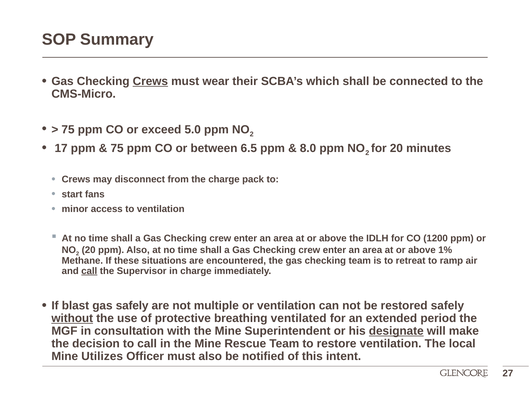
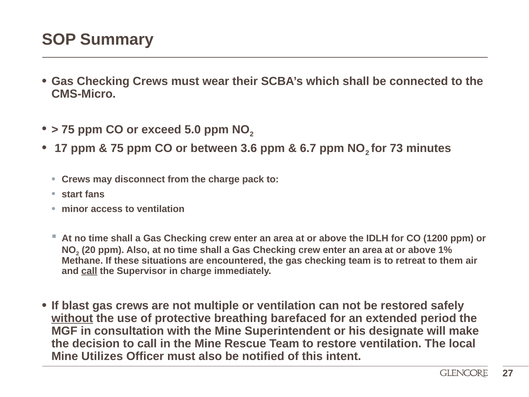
Crews at (150, 81) underline: present -> none
6.5: 6.5 -> 3.6
8.0: 8.0 -> 6.7
for 20: 20 -> 73
ramp: ramp -> them
gas safely: safely -> crews
ventilated: ventilated -> barefaced
designate underline: present -> none
